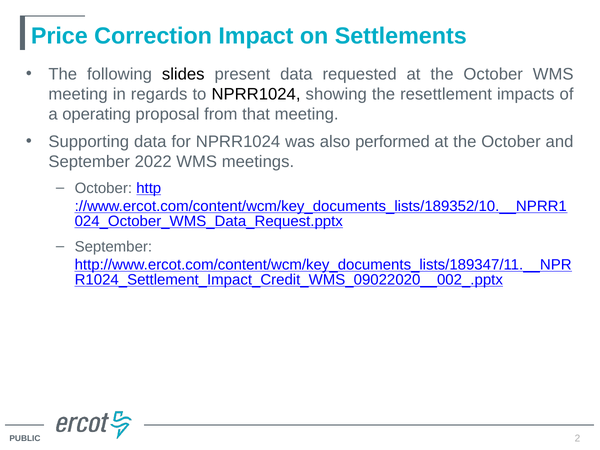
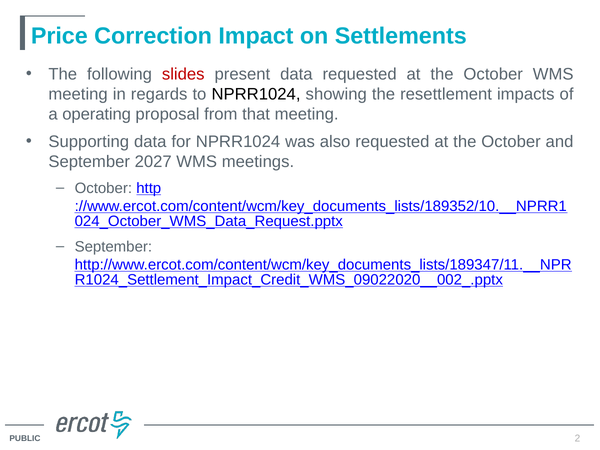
slides colour: black -> red
also performed: performed -> requested
2022: 2022 -> 2027
